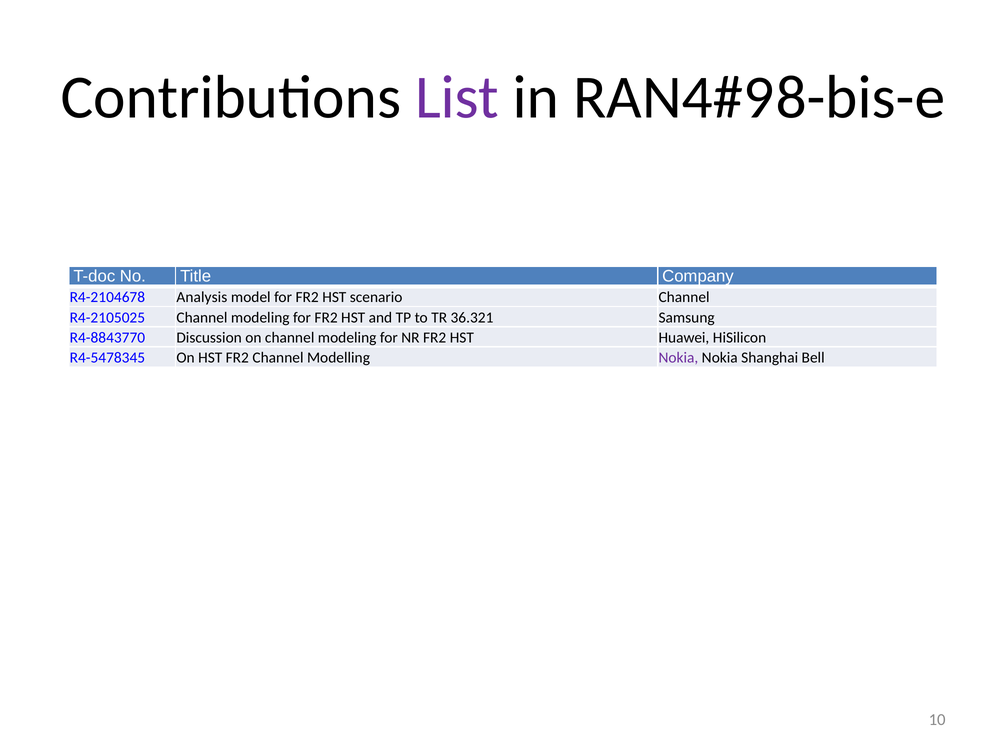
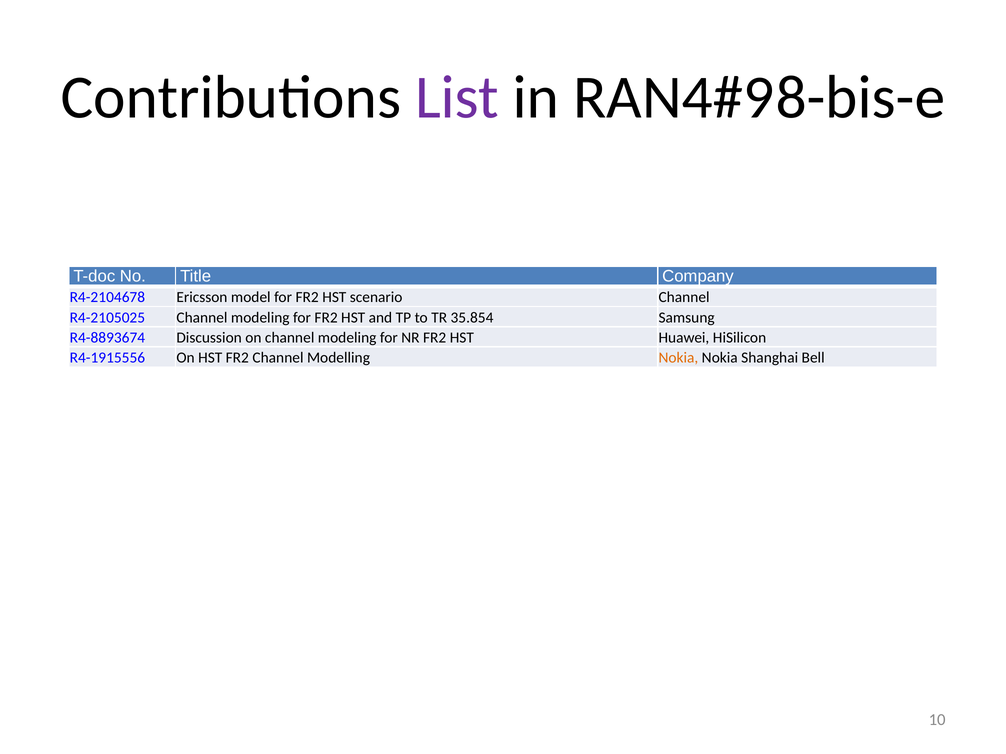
Analysis: Analysis -> Ericsson
36.321: 36.321 -> 35.854
R4-8843770: R4-8843770 -> R4-8893674
R4-5478345: R4-5478345 -> R4-1915556
Nokia at (678, 358) colour: purple -> orange
